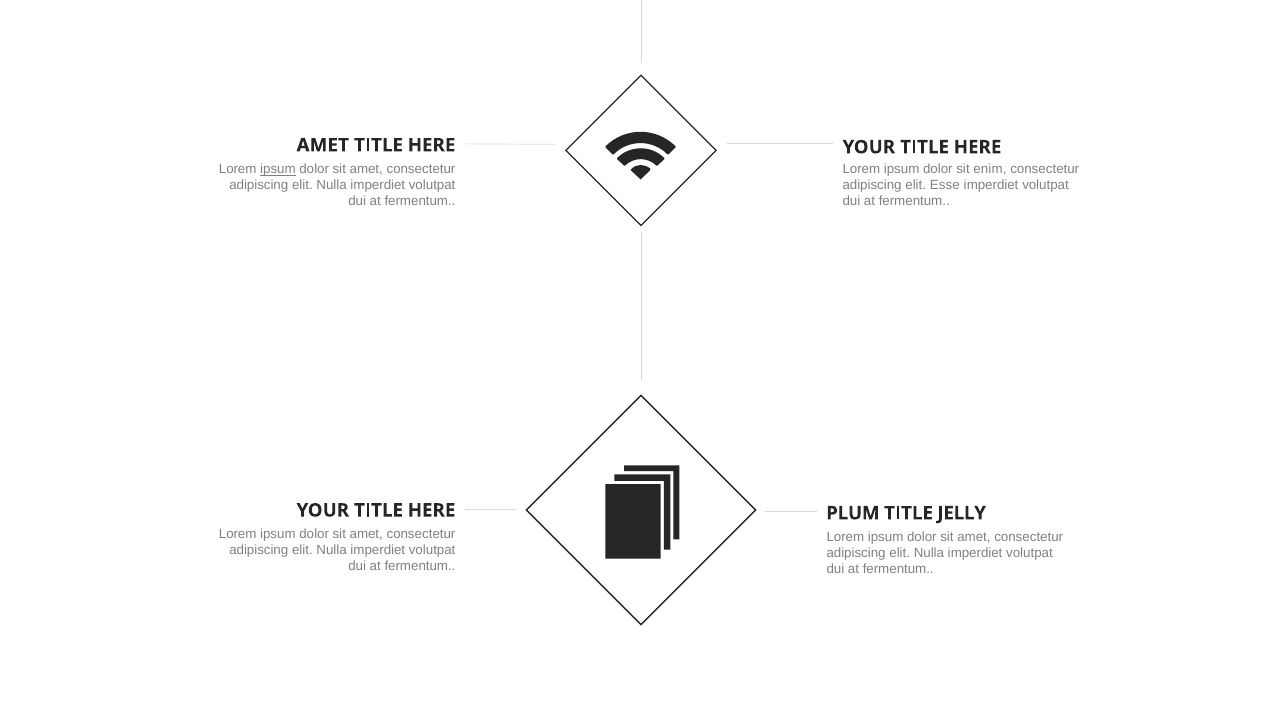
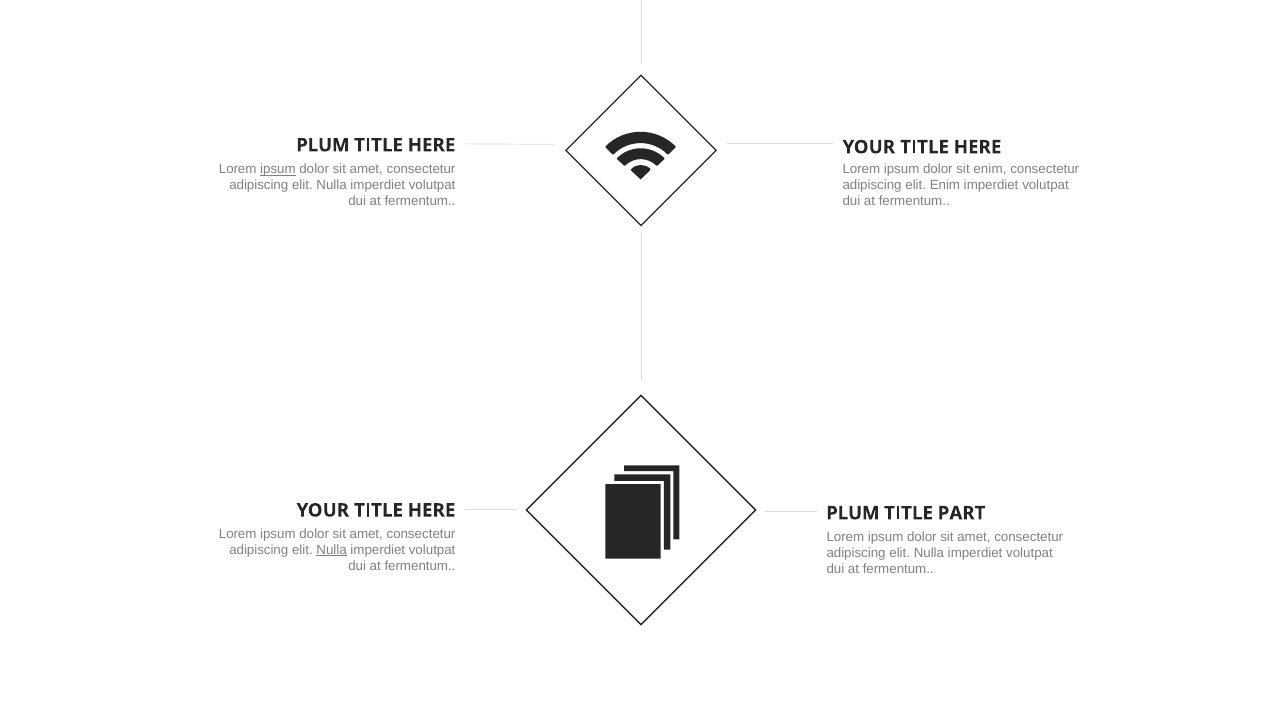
AMET at (323, 145): AMET -> PLUM
elit Esse: Esse -> Enim
JELLY: JELLY -> PART
Nulla at (332, 550) underline: none -> present
